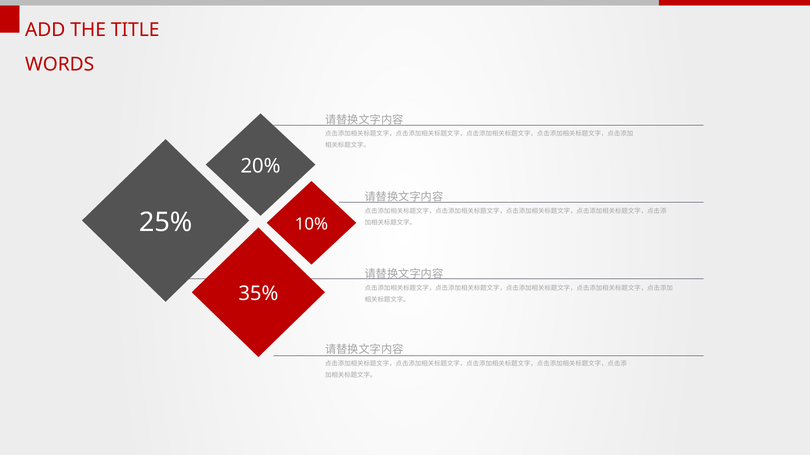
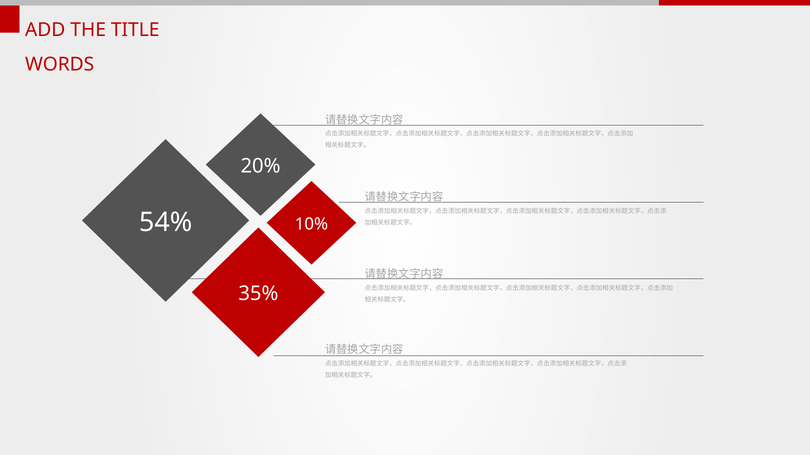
25%: 25% -> 54%
